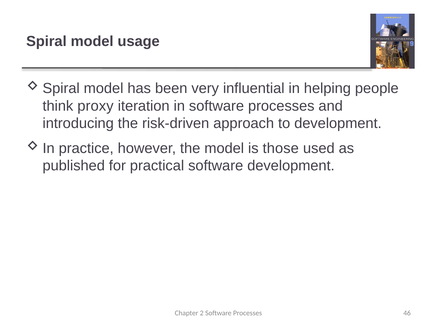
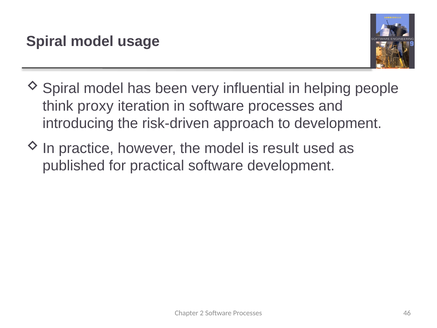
those: those -> result
